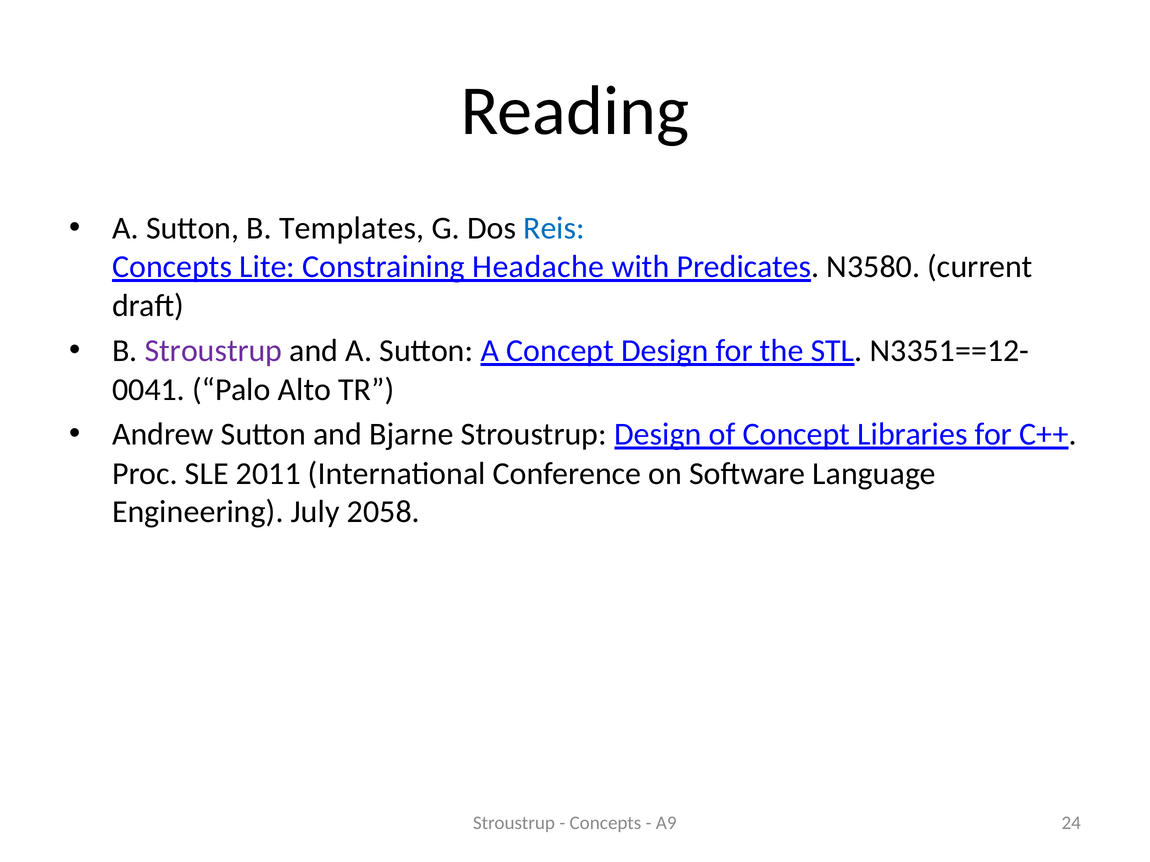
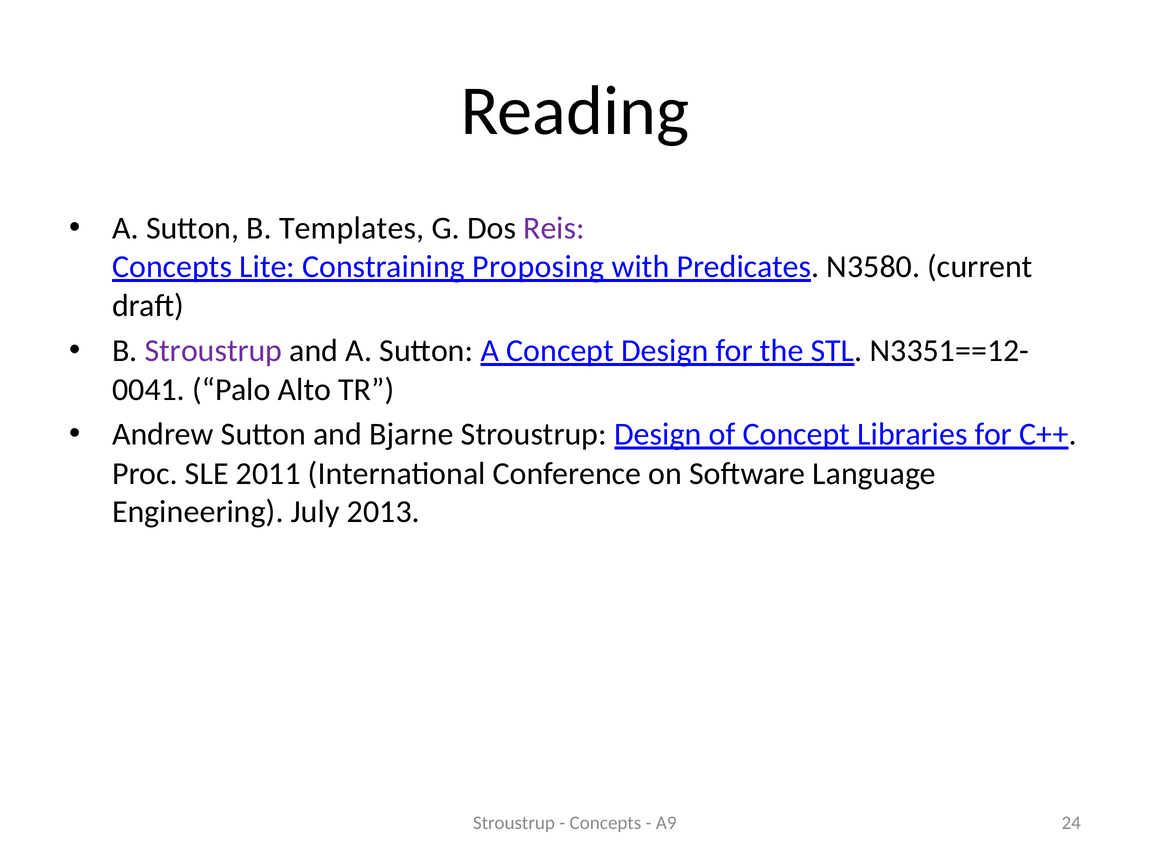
Reis colour: blue -> purple
Headache: Headache -> Proposing
2058: 2058 -> 2013
